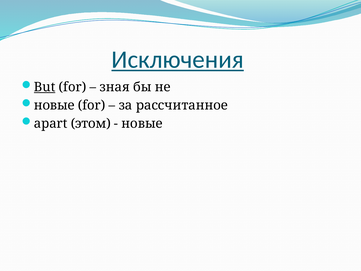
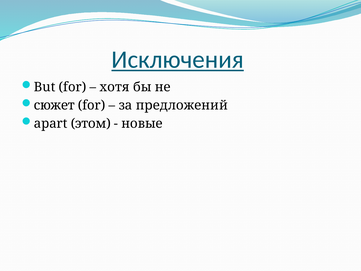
But underline: present -> none
зная: зная -> хотя
новые at (54, 105): новые -> сюжет
рассчитанное: рассчитанное -> предложений
